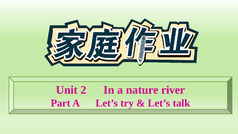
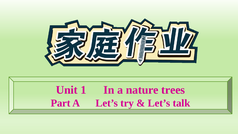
2: 2 -> 1
river: river -> trees
